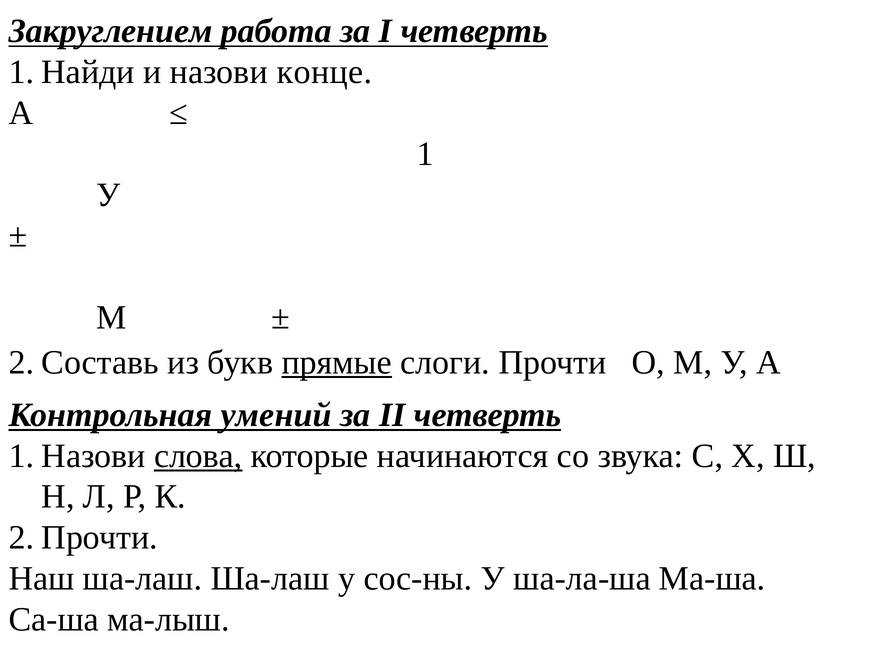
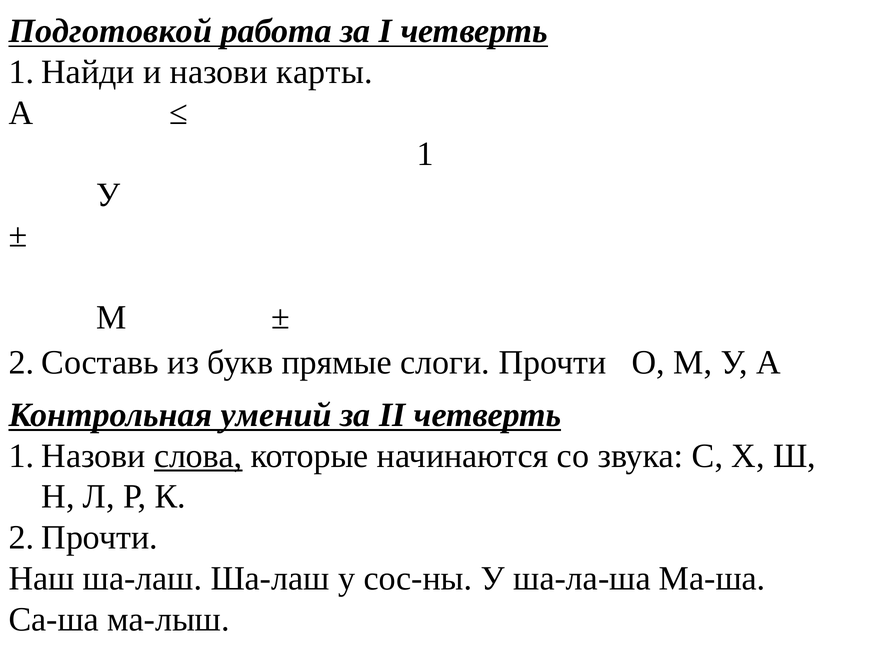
Закруглением: Закруглением -> Подготовкой
конце: конце -> карты
прямые underline: present -> none
